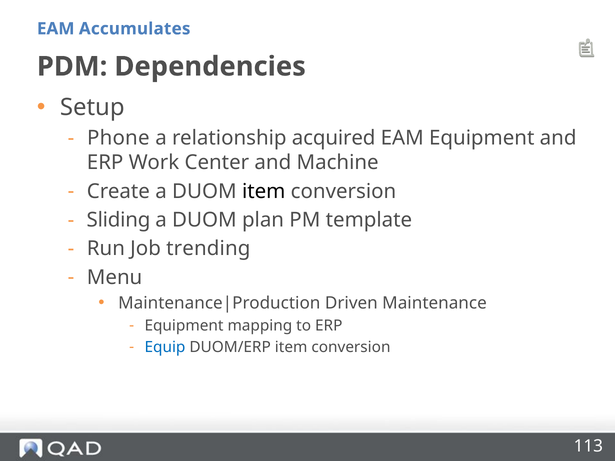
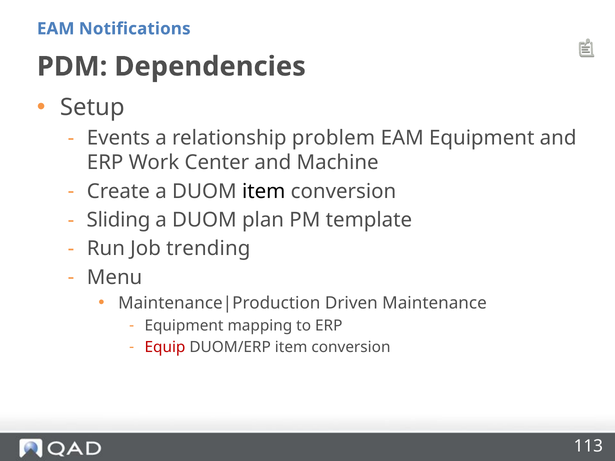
Accumulates: Accumulates -> Notifications
Phone: Phone -> Events
acquired: acquired -> problem
Equip colour: blue -> red
